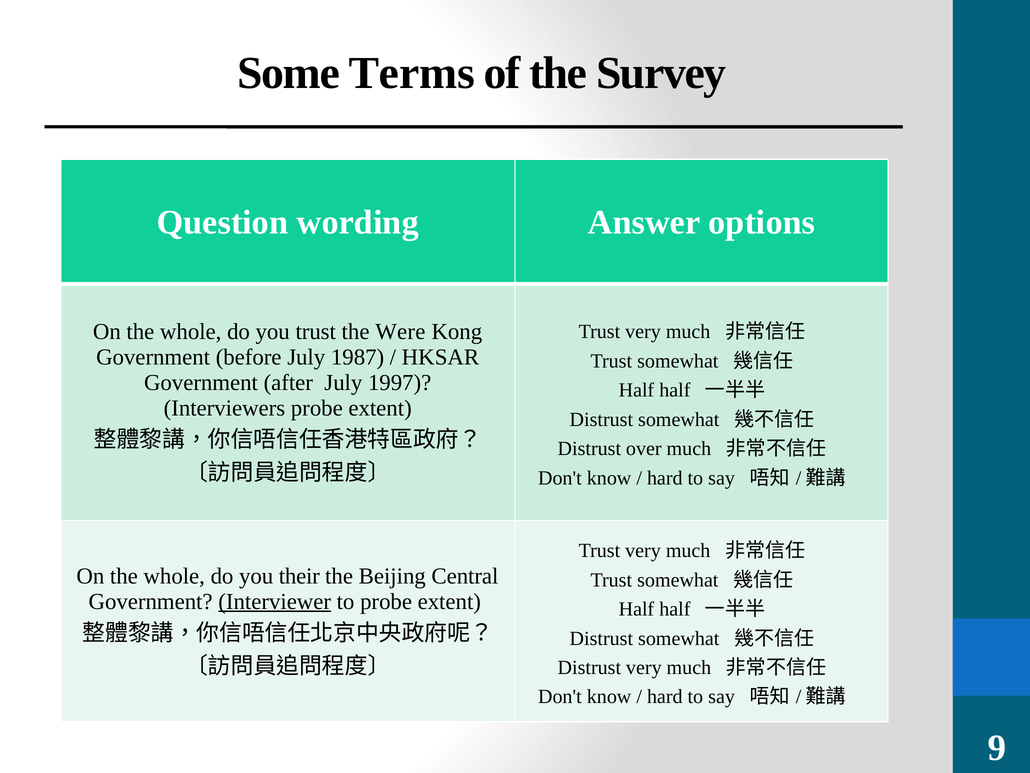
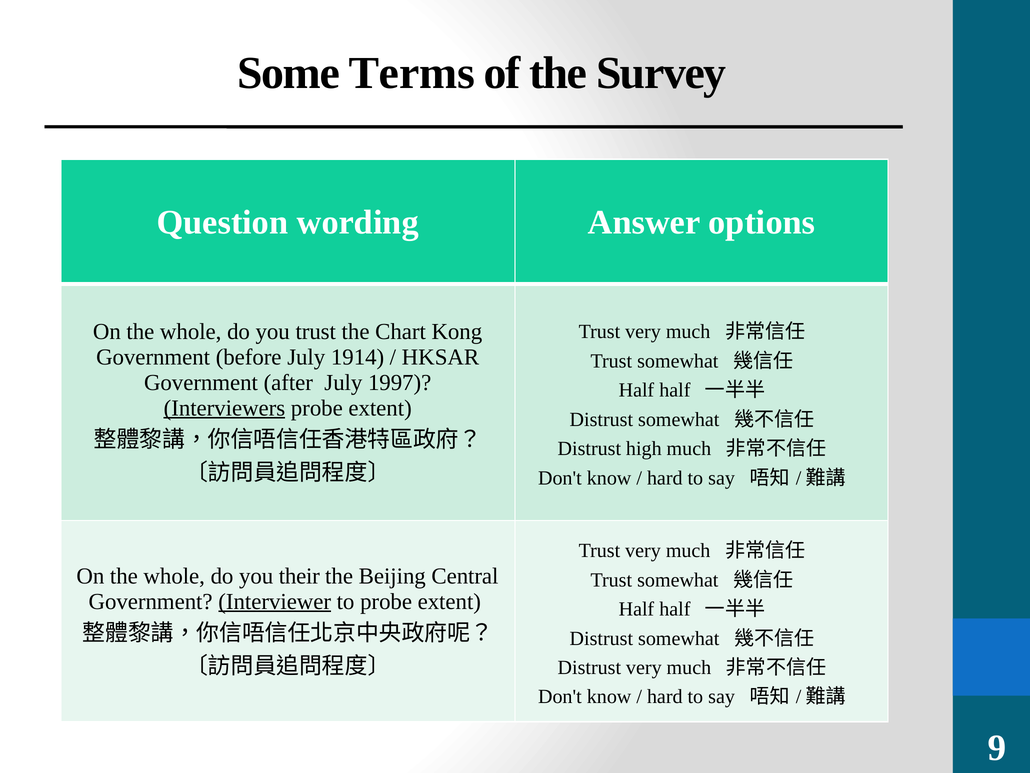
Were: Were -> Chart
1987: 1987 -> 1914
Interviewers underline: none -> present
over: over -> high
